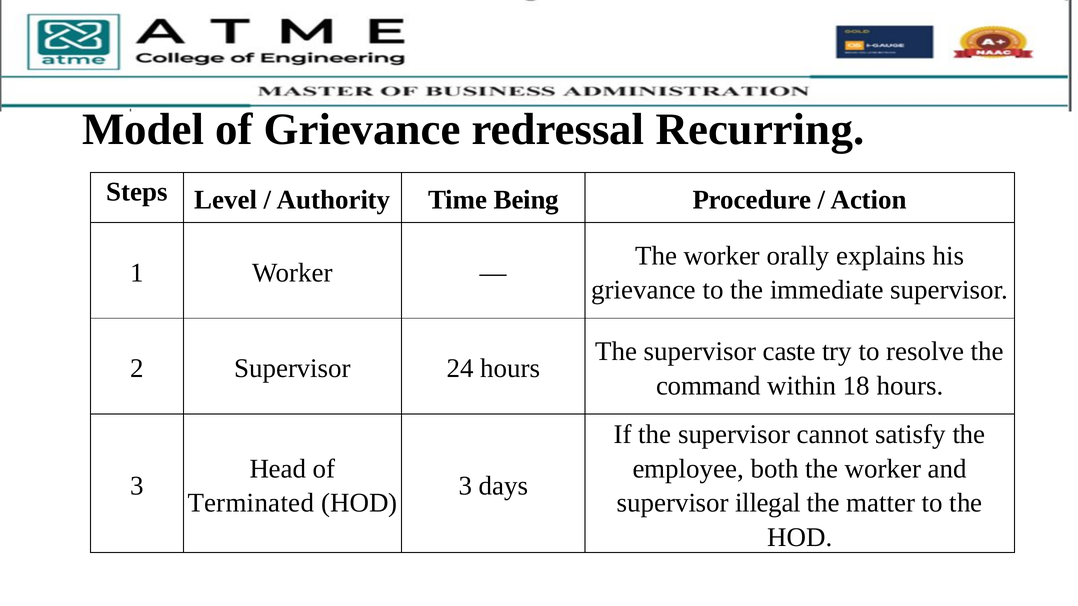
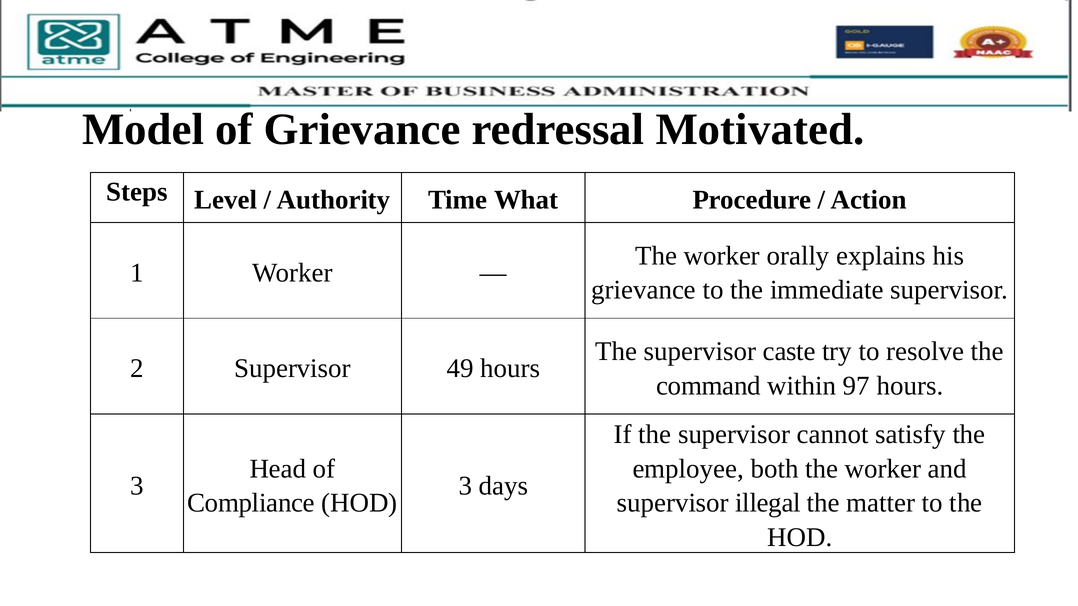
Recurring: Recurring -> Motivated
Being: Being -> What
24: 24 -> 49
18: 18 -> 97
Terminated: Terminated -> Compliance
